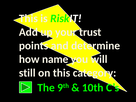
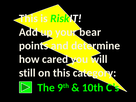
trust: trust -> bear
name: name -> cared
